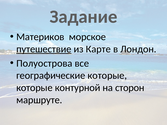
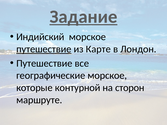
Задание underline: none -> present
Материков: Материков -> Индийский
Полуострова at (44, 63): Полуострова -> Путешествие
географические которые: которые -> морское
